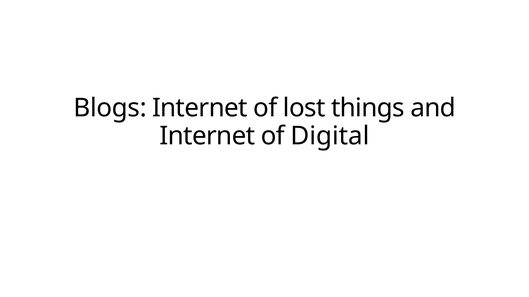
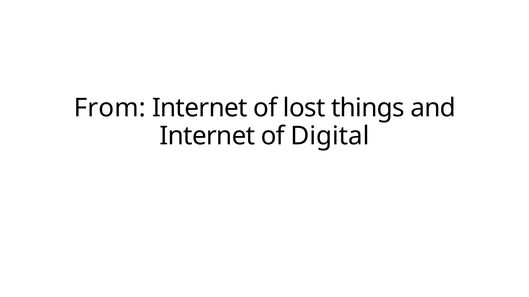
Blogs: Blogs -> From
